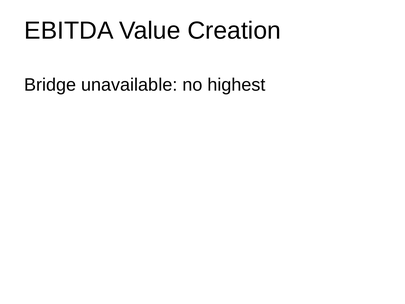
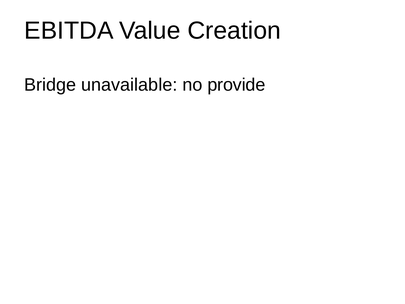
highest: highest -> provide
